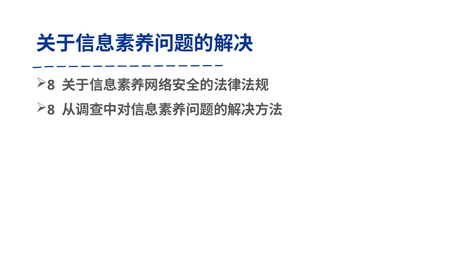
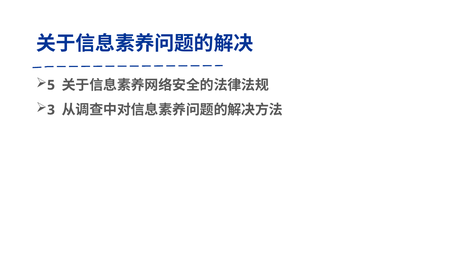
8 at (51, 85): 8 -> 5
8 at (51, 110): 8 -> 3
